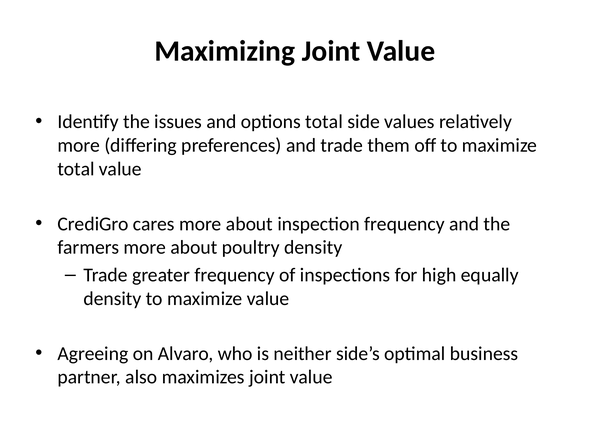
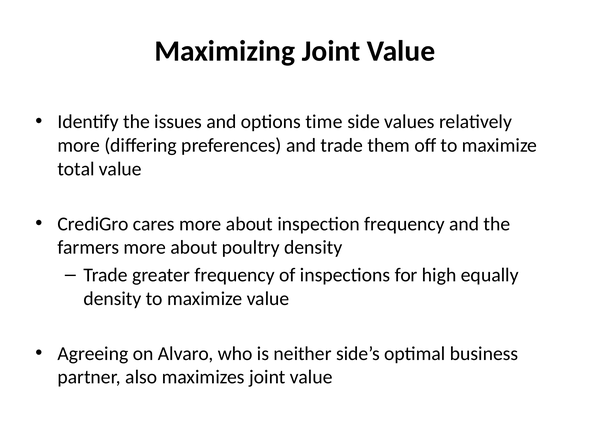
options total: total -> time
